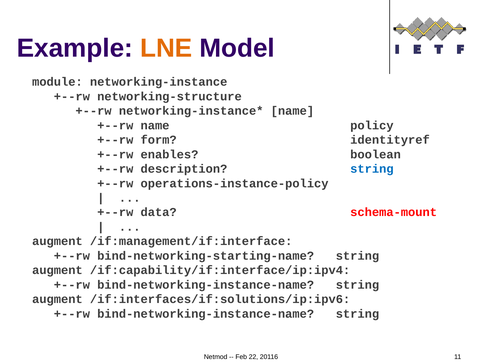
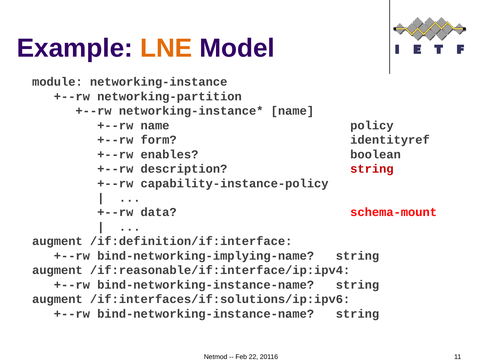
networking-structure: networking-structure -> networking-partition
string at (372, 169) colour: blue -> red
operations-instance-policy: operations-instance-policy -> capability-instance-policy
/if:management/if:interface: /if:management/if:interface -> /if:definition/if:interface
bind-networking-starting-name: bind-networking-starting-name -> bind-networking-implying-name
/if:capability/if:interface/ip:ipv4: /if:capability/if:interface/ip:ipv4 -> /if:reasonable/if:interface/ip:ipv4
